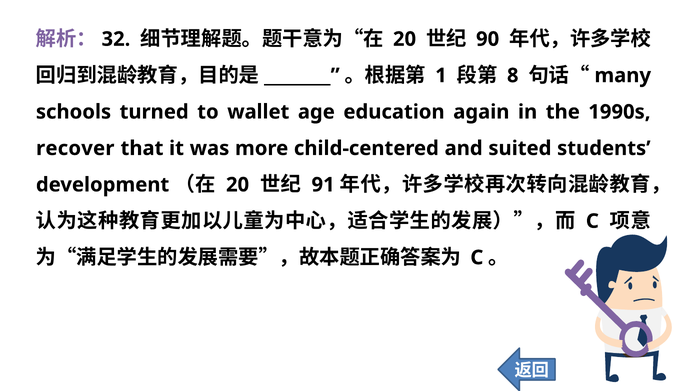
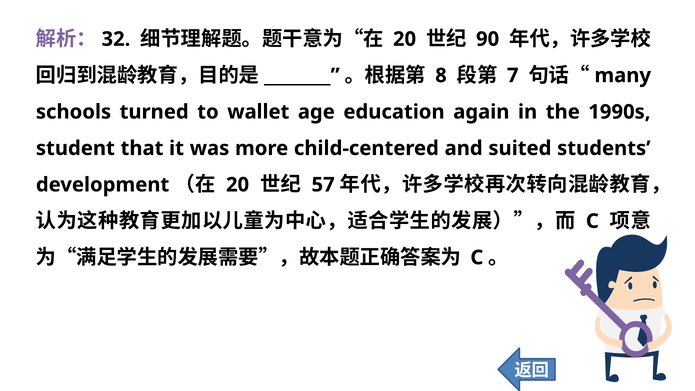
1: 1 -> 8
8: 8 -> 7
recover: recover -> student
91: 91 -> 57
